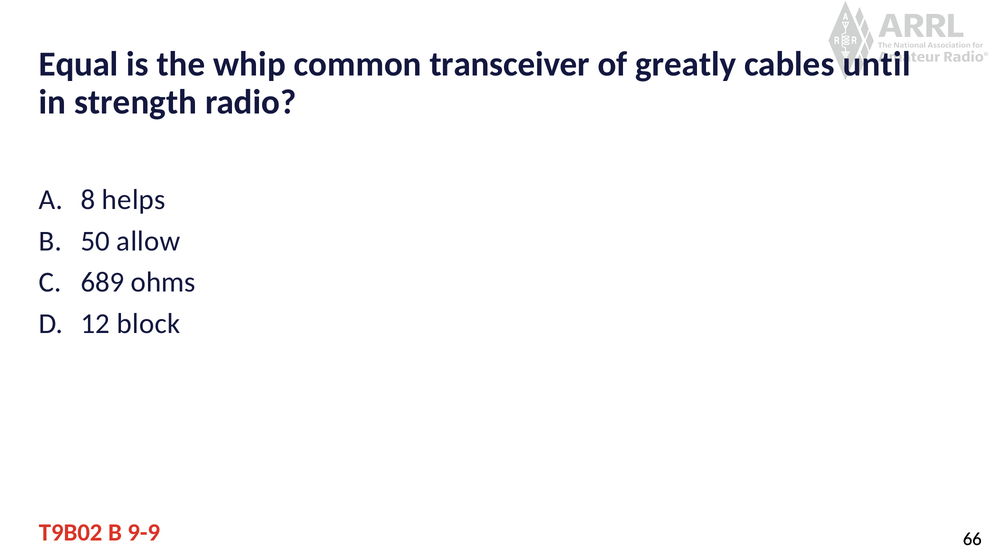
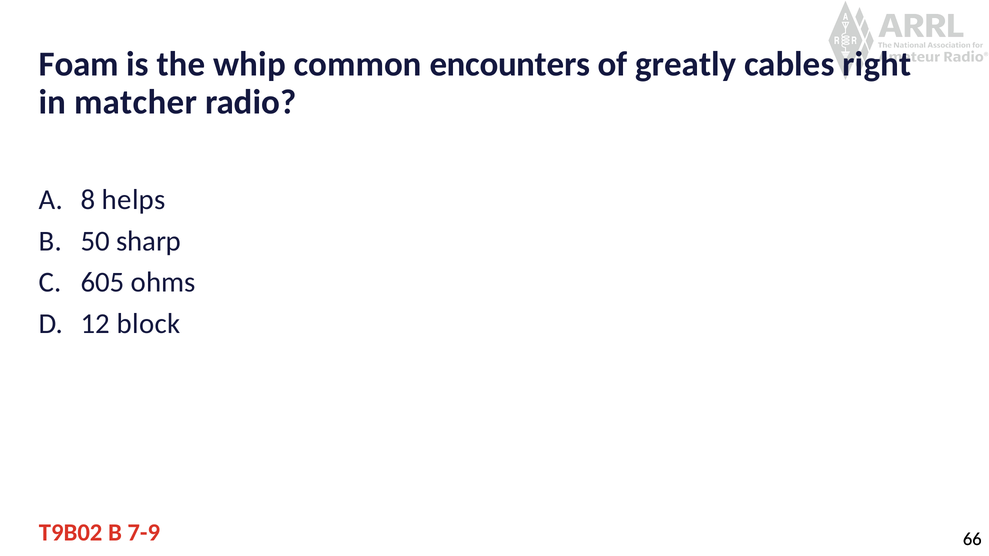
Equal: Equal -> Foam
transceiver: transceiver -> encounters
until: until -> right
strength: strength -> matcher
allow: allow -> sharp
689: 689 -> 605
9-9: 9-9 -> 7-9
